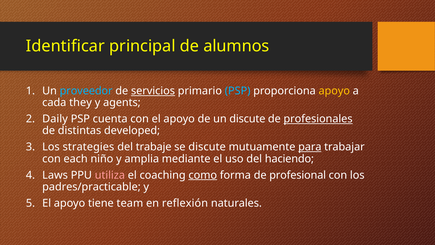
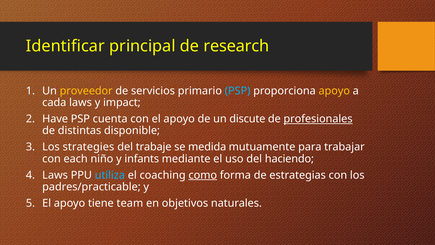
alumnos: alumnos -> research
proveedor colour: light blue -> yellow
servicios underline: present -> none
cada they: they -> laws
agents: agents -> impact
Daily: Daily -> Have
developed: developed -> disponible
se discute: discute -> medida
para underline: present -> none
amplia: amplia -> infants
utiliza colour: pink -> light blue
profesional: profesional -> estrategias
reflexión: reflexión -> objetivos
